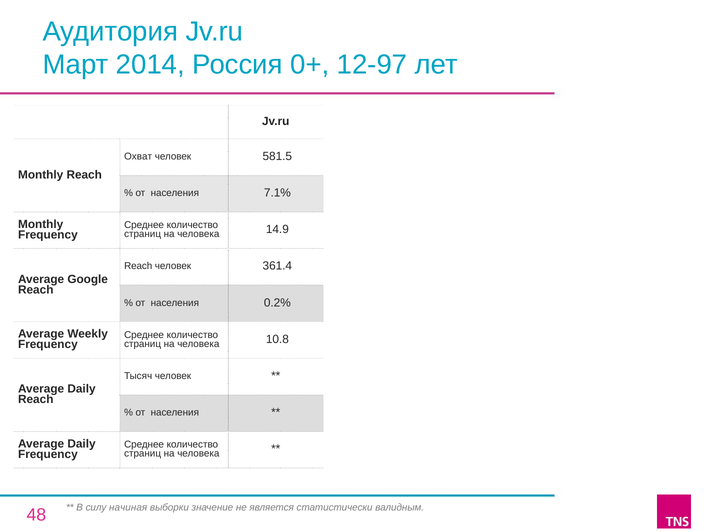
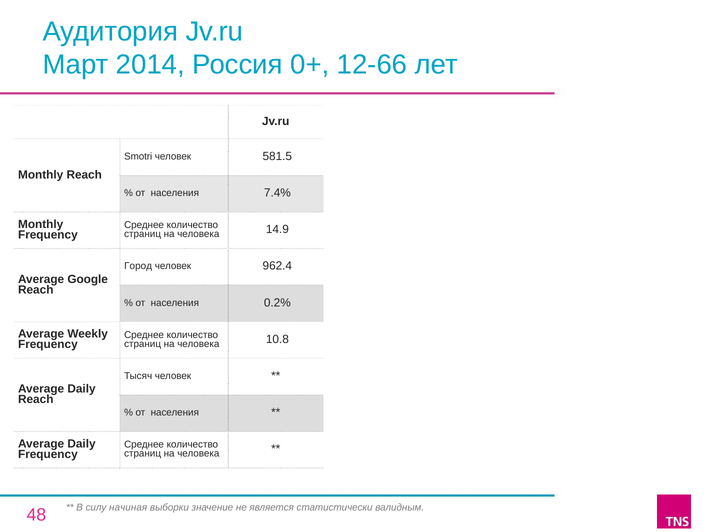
12-97: 12-97 -> 12-66
Охват: Охват -> Smotri
7.1%: 7.1% -> 7.4%
Reach at (138, 266): Reach -> Город
361.4: 361.4 -> 962.4
